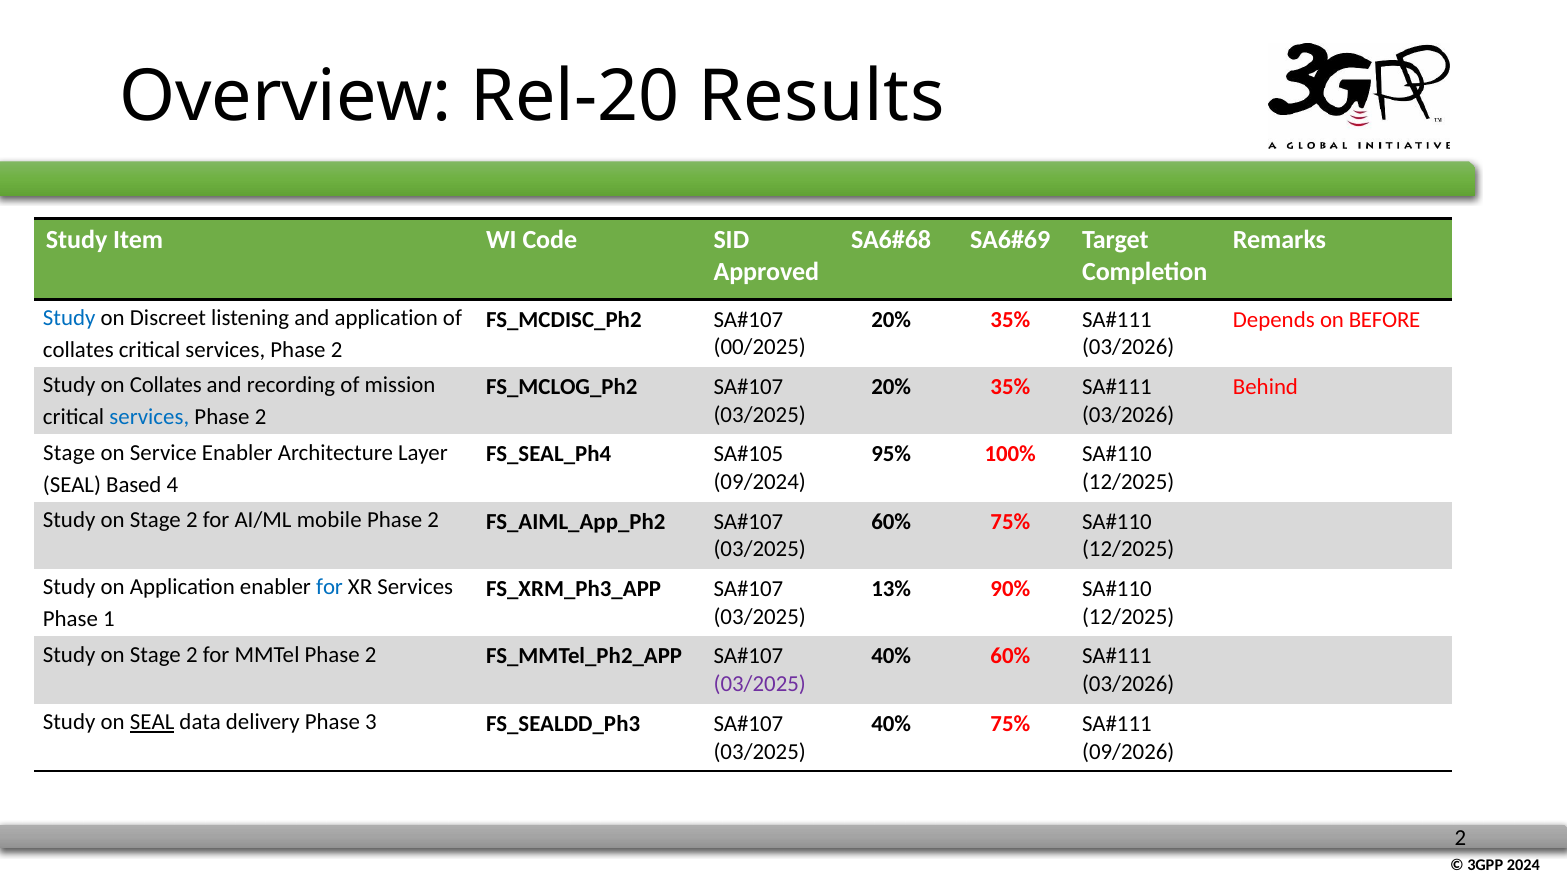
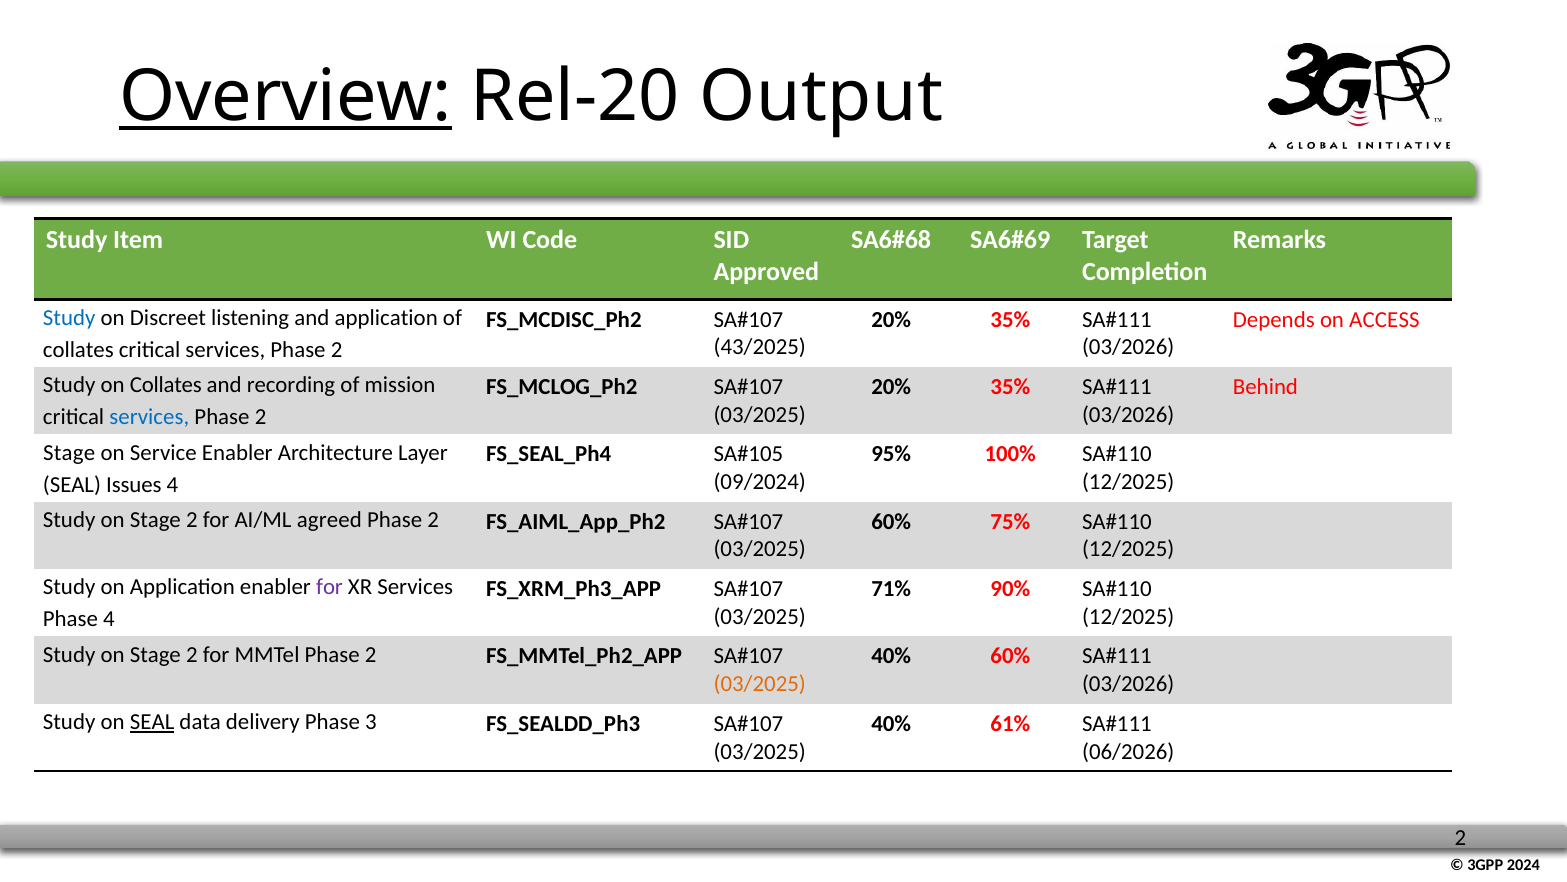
Overview underline: none -> present
Results: Results -> Output
BEFORE: BEFORE -> ACCESS
00/2025: 00/2025 -> 43/2025
Based: Based -> Issues
mobile: mobile -> agreed
for at (330, 587) colour: blue -> purple
13%: 13% -> 71%
Phase 1: 1 -> 4
03/2025 at (760, 684) colour: purple -> orange
40% 75%: 75% -> 61%
09/2026: 09/2026 -> 06/2026
